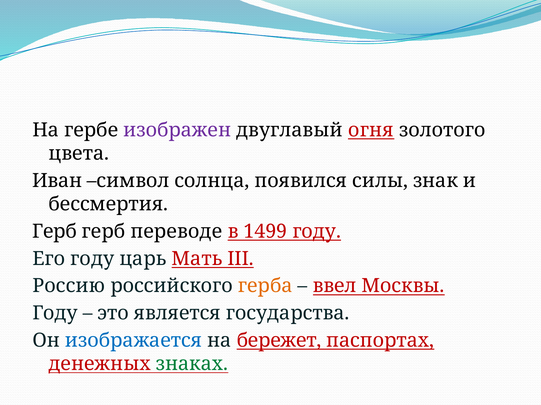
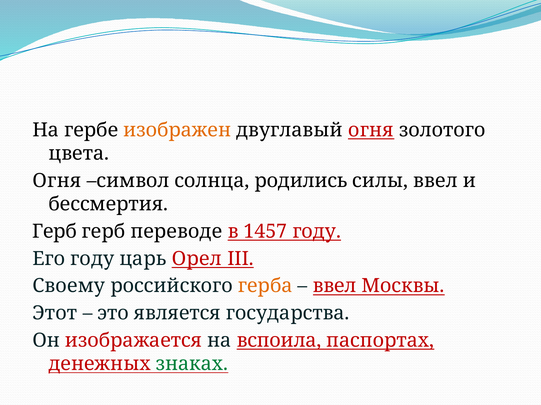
изображен colour: purple -> orange
Иван at (57, 181): Иван -> Огня
появился: появился -> родились
силы знак: знак -> ввел
1499: 1499 -> 1457
Мать: Мать -> Орел
Россию: Россию -> Своему
Году at (55, 314): Году -> Этот
изображается colour: blue -> red
бережет: бережет -> вспоила
